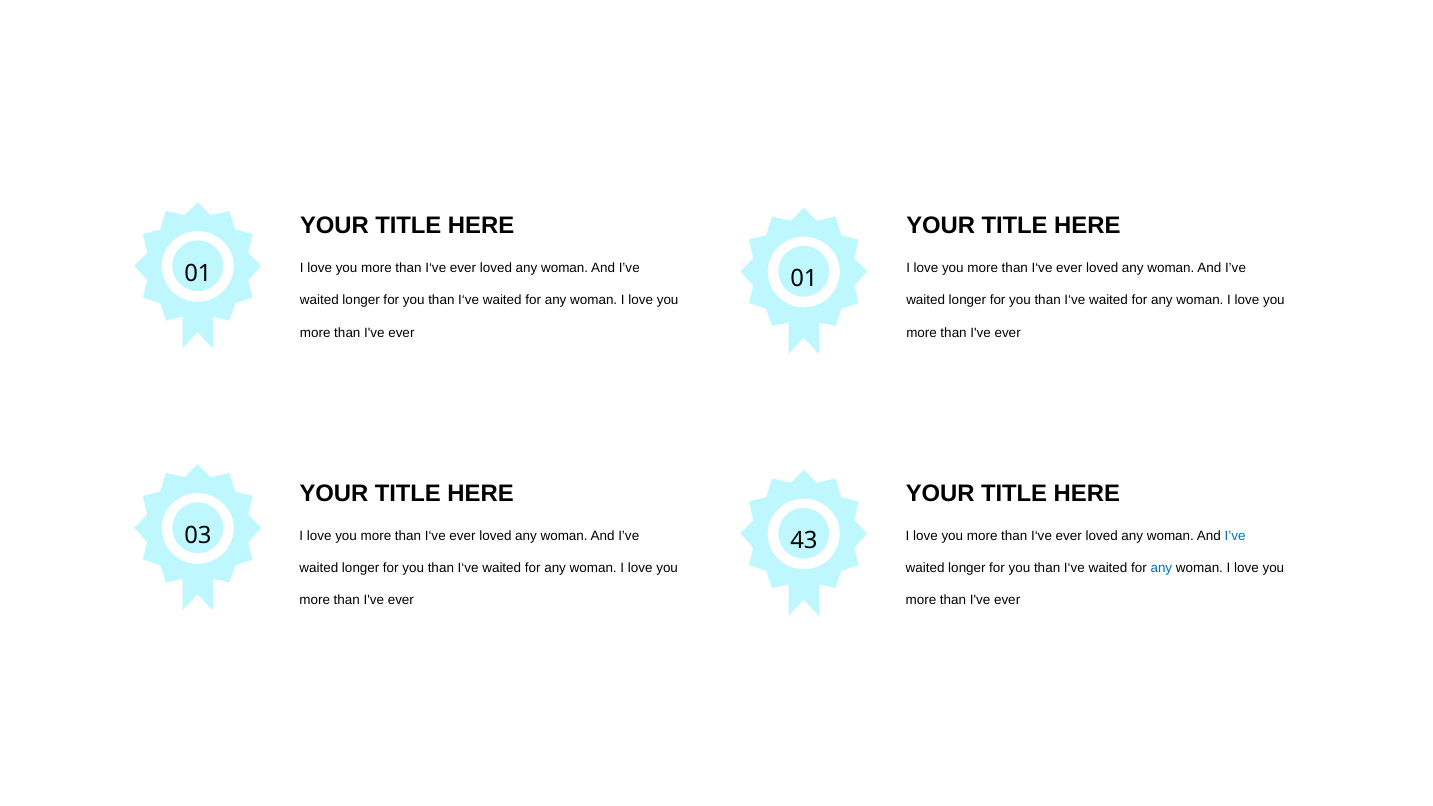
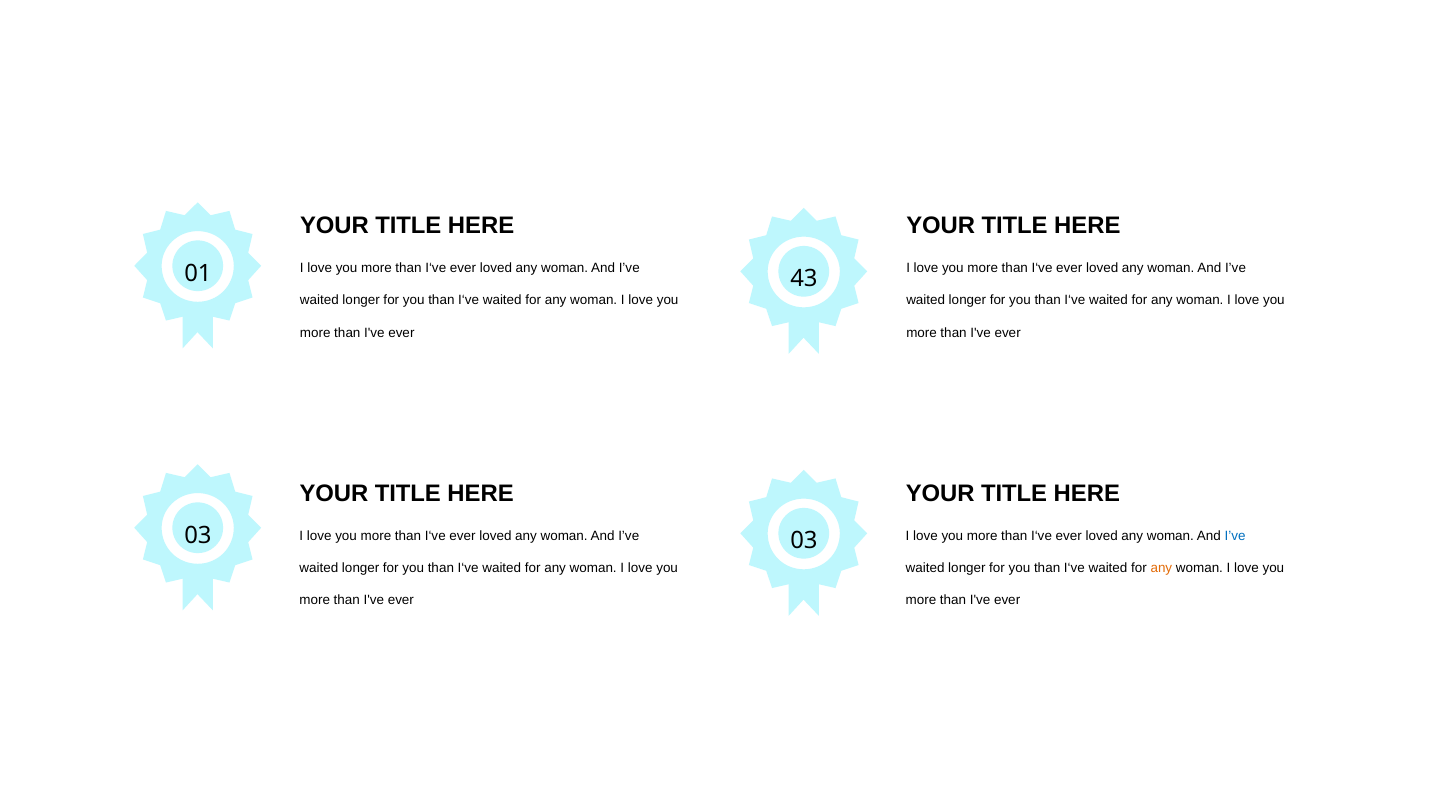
01 01: 01 -> 43
03 43: 43 -> 03
any at (1161, 568) colour: blue -> orange
